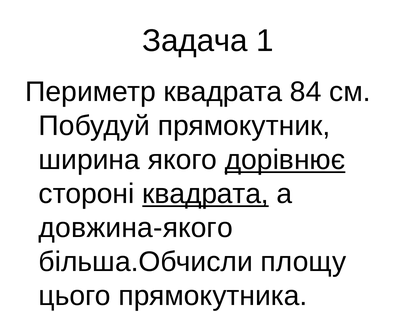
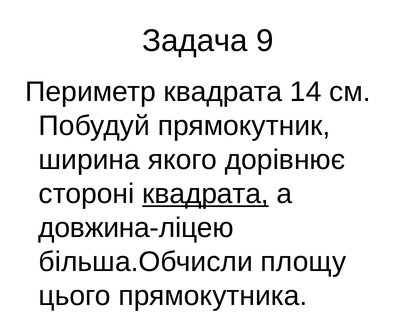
1: 1 -> 9
84: 84 -> 14
дорівнює underline: present -> none
довжина-якого: довжина-якого -> довжина-ліцею
